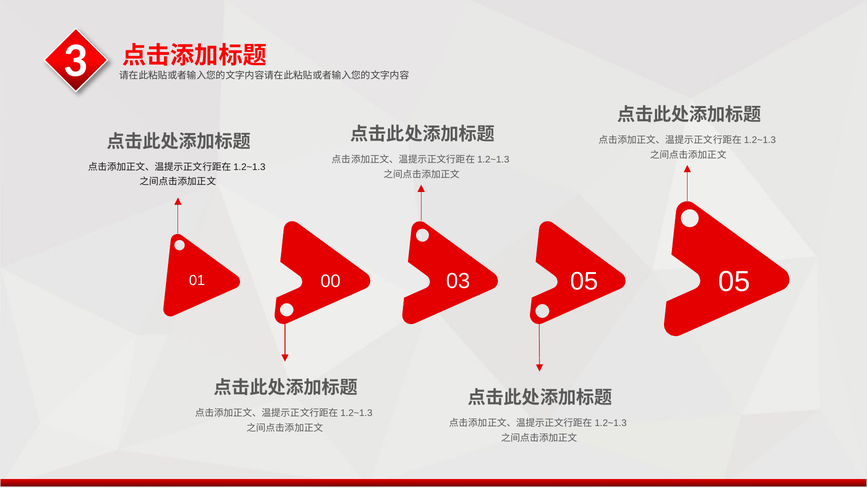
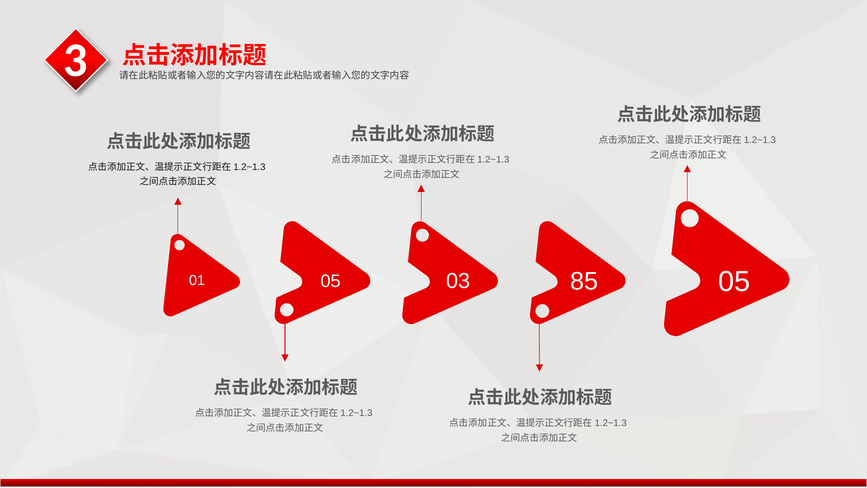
01 00: 00 -> 05
03 05: 05 -> 85
